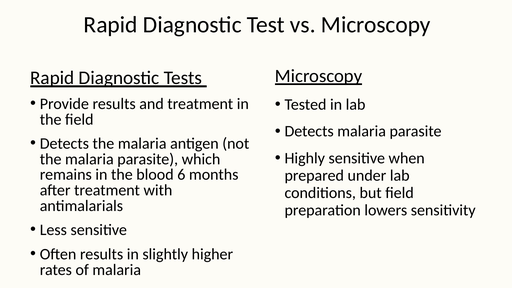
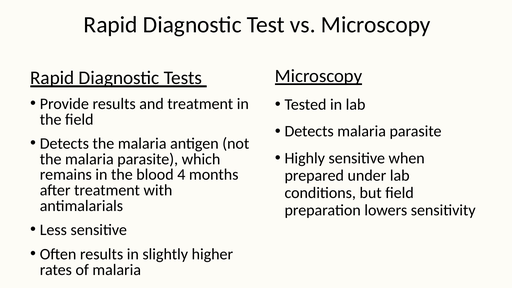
6: 6 -> 4
